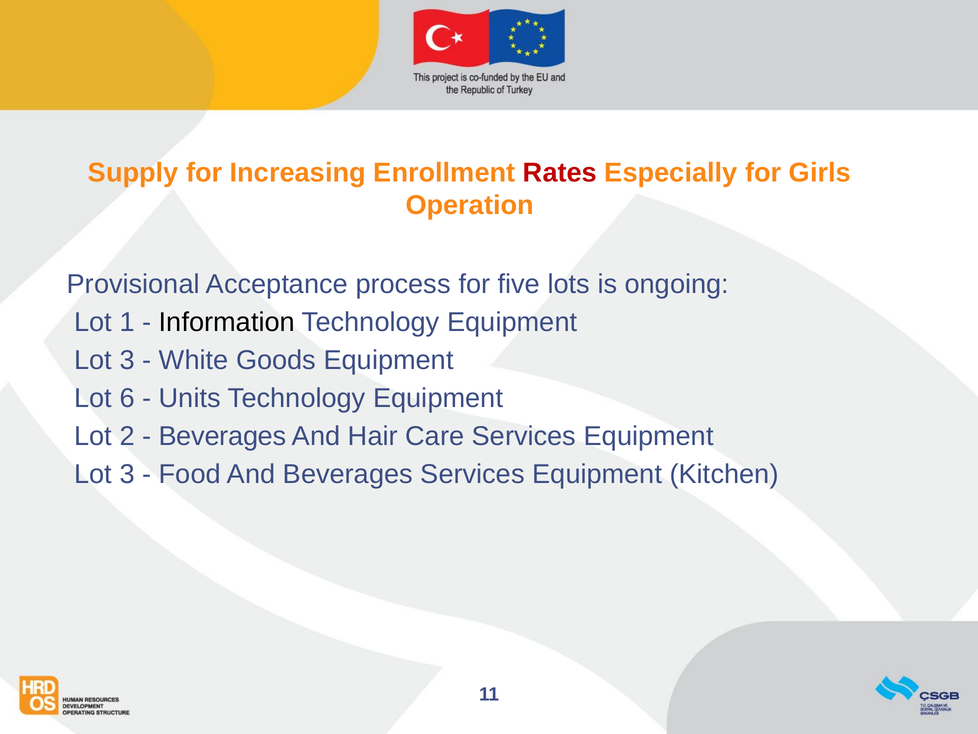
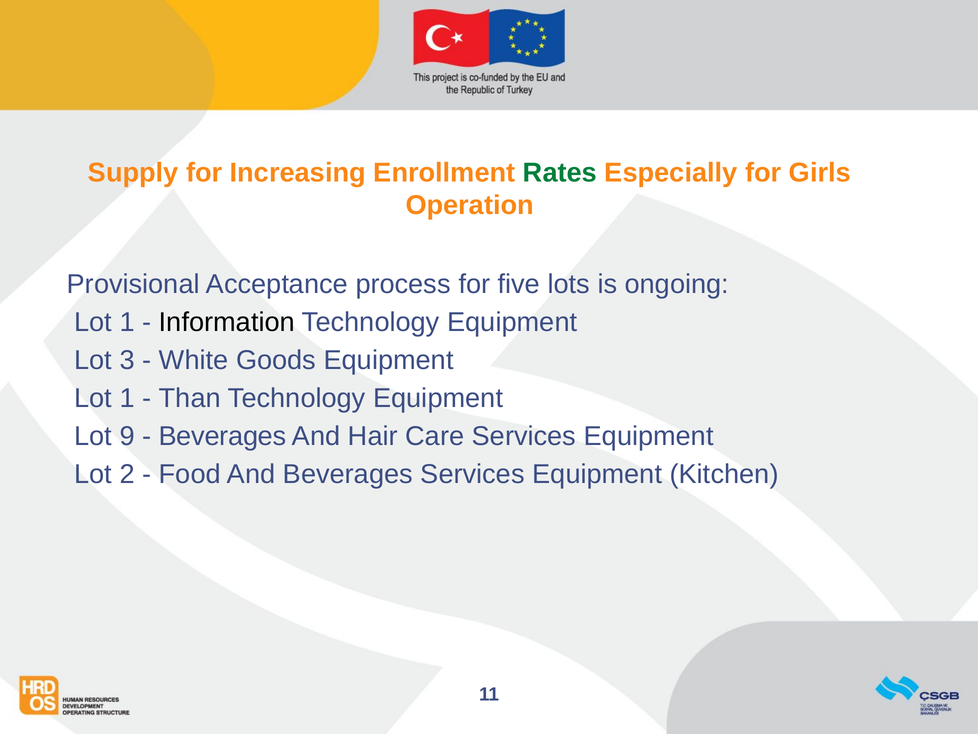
Rates colour: red -> green
6 at (127, 398): 6 -> 1
Units: Units -> Than
2: 2 -> 9
3 at (127, 474): 3 -> 2
